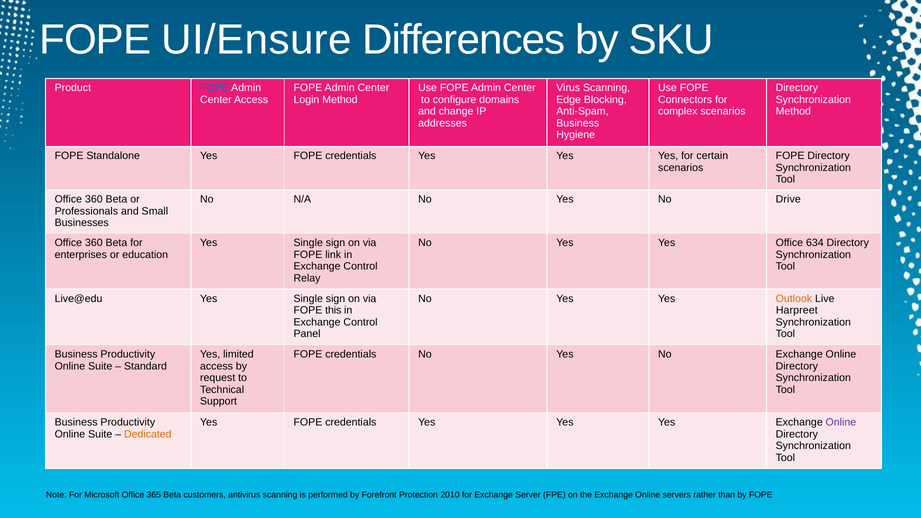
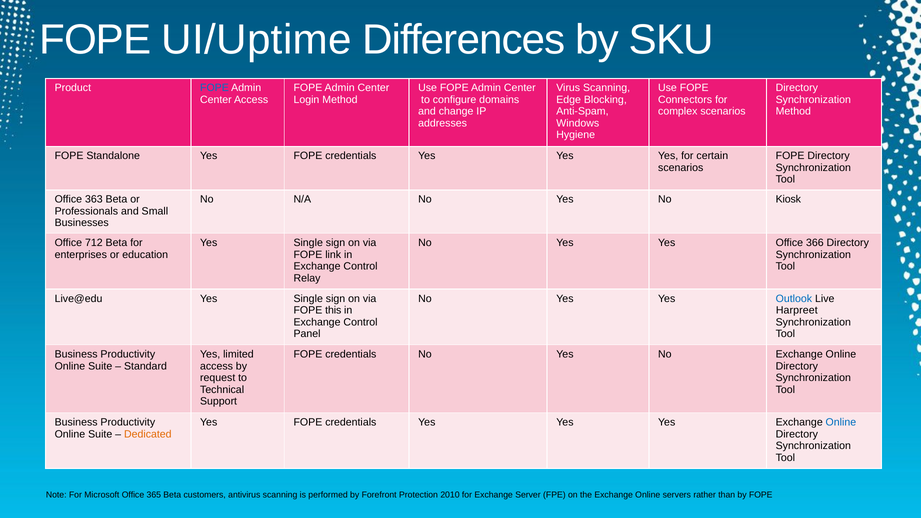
UI/Ensure: UI/Ensure -> UI/Uptime
Business at (578, 123): Business -> Windows
360 at (94, 199): 360 -> 363
Drive: Drive -> Kiosk
360 at (94, 243): 360 -> 712
634: 634 -> 366
Outlook colour: orange -> blue
Online at (841, 422) colour: purple -> blue
